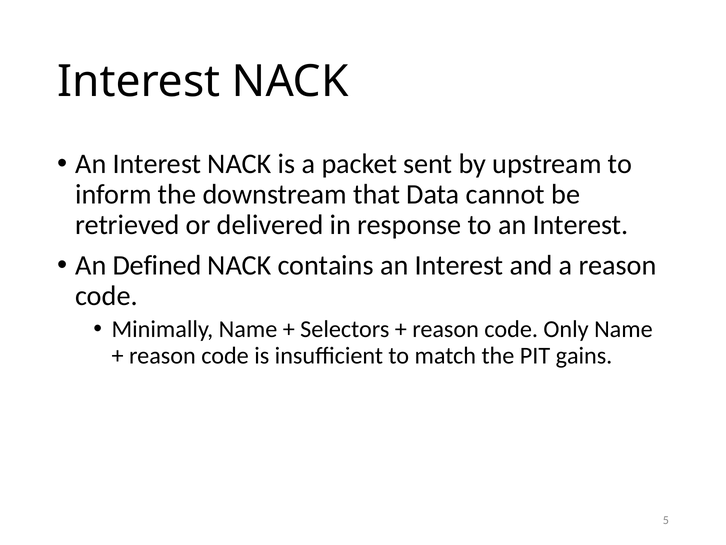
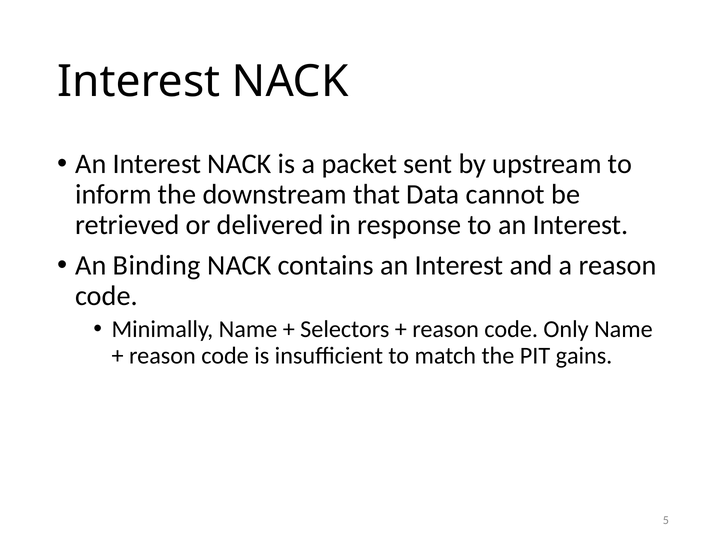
Defined: Defined -> Binding
